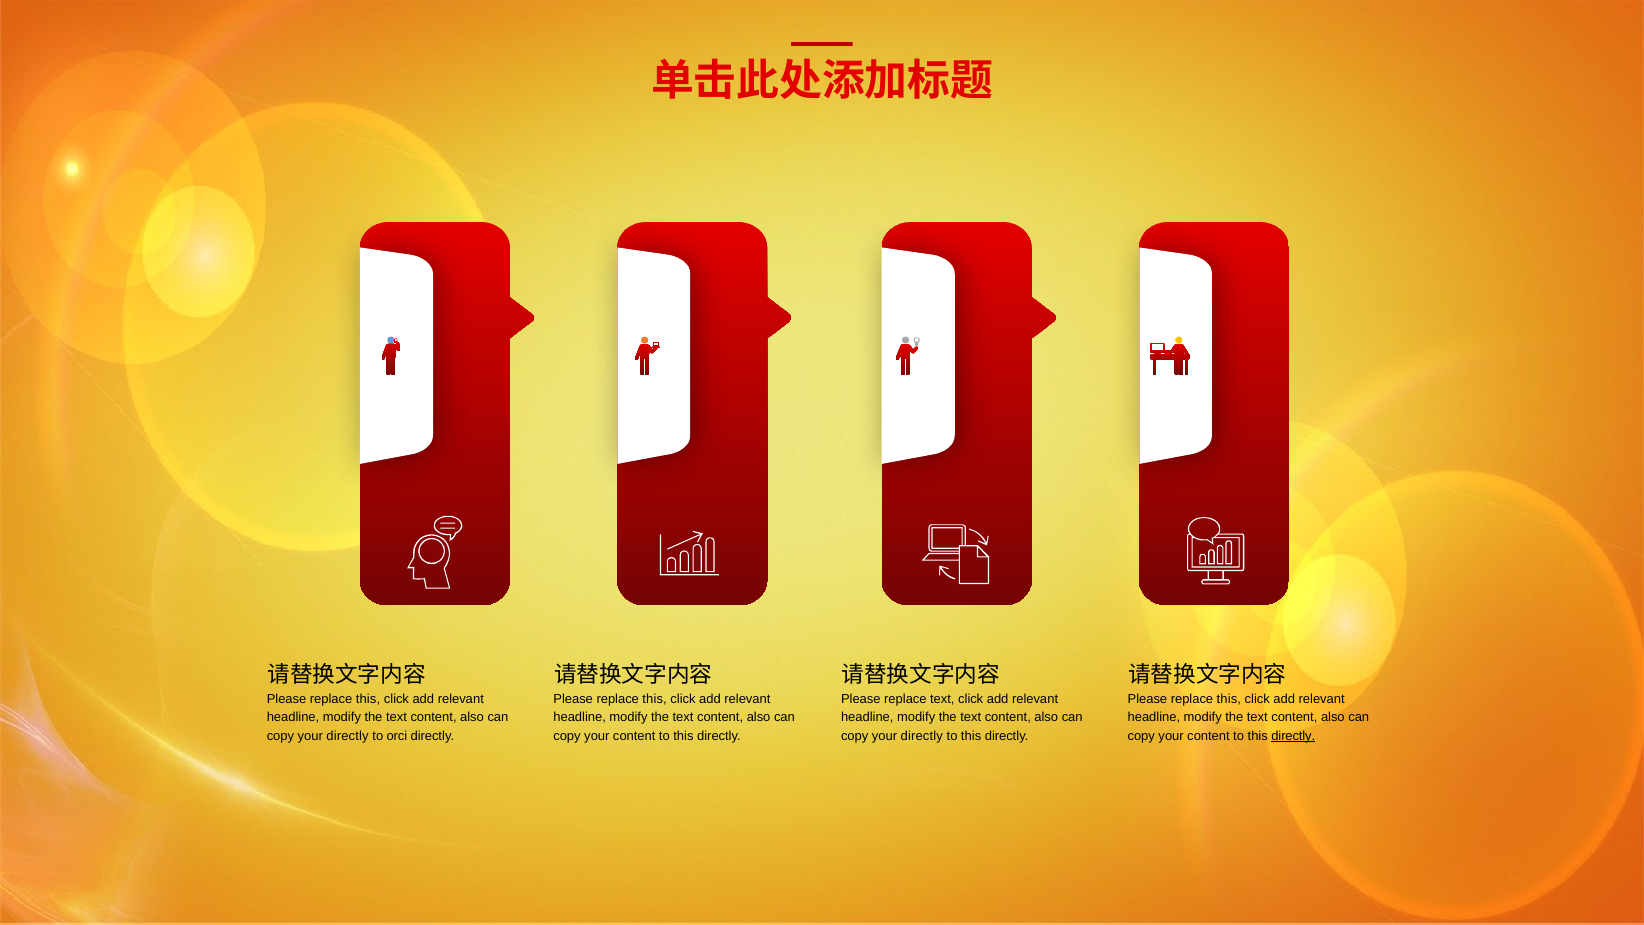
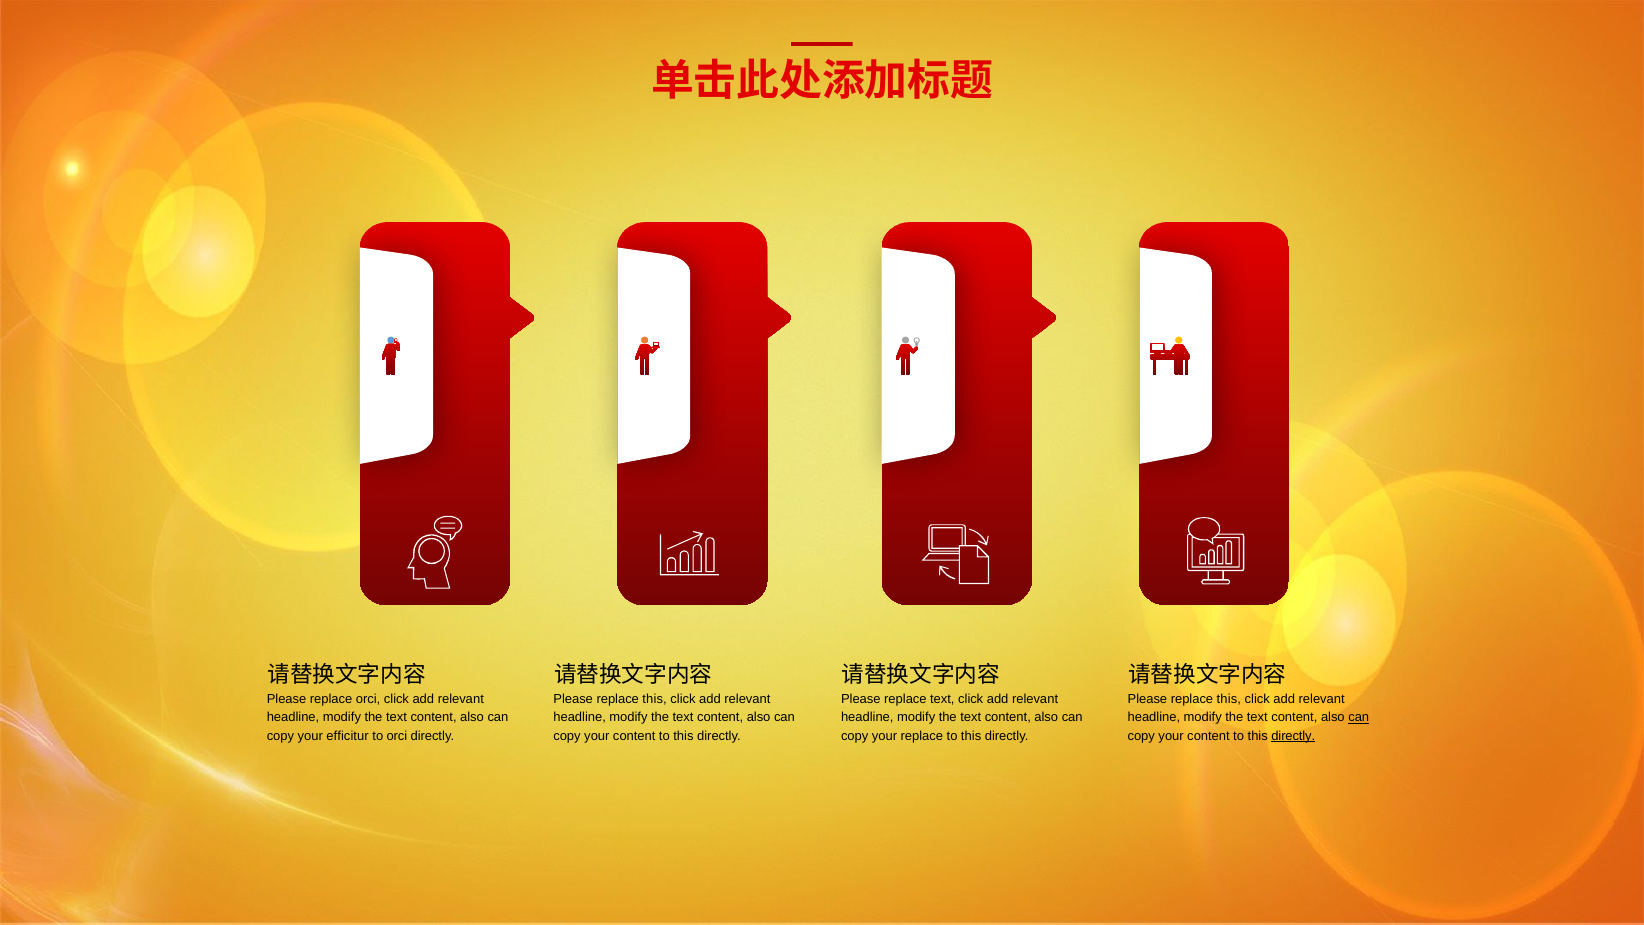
this at (368, 699): this -> orci
can at (1359, 717) underline: none -> present
directly at (348, 736): directly -> efficitur
directly at (922, 736): directly -> replace
